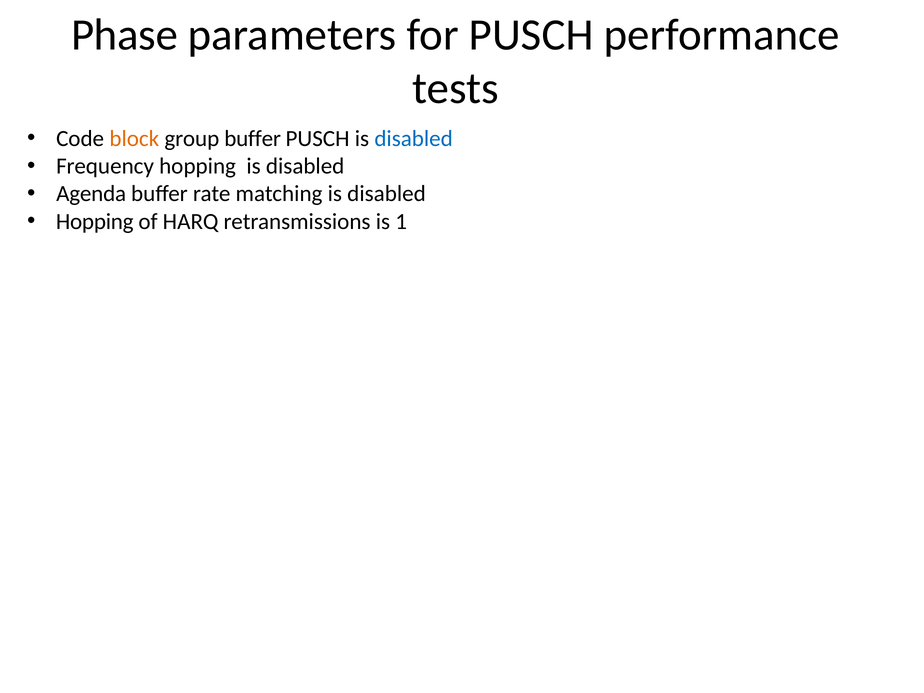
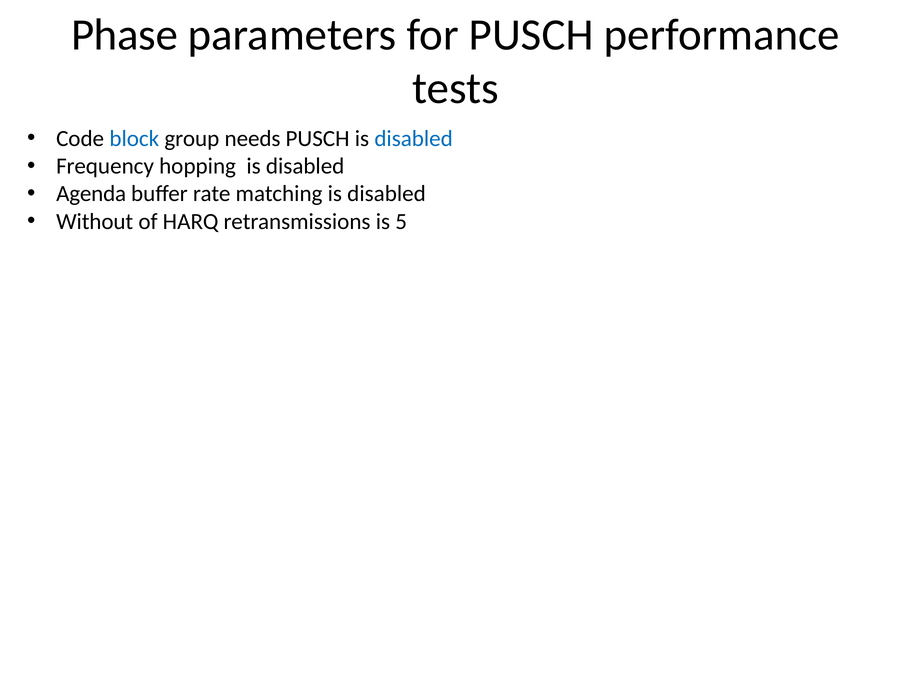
block colour: orange -> blue
group buffer: buffer -> needs
Hopping at (95, 222): Hopping -> Without
1: 1 -> 5
